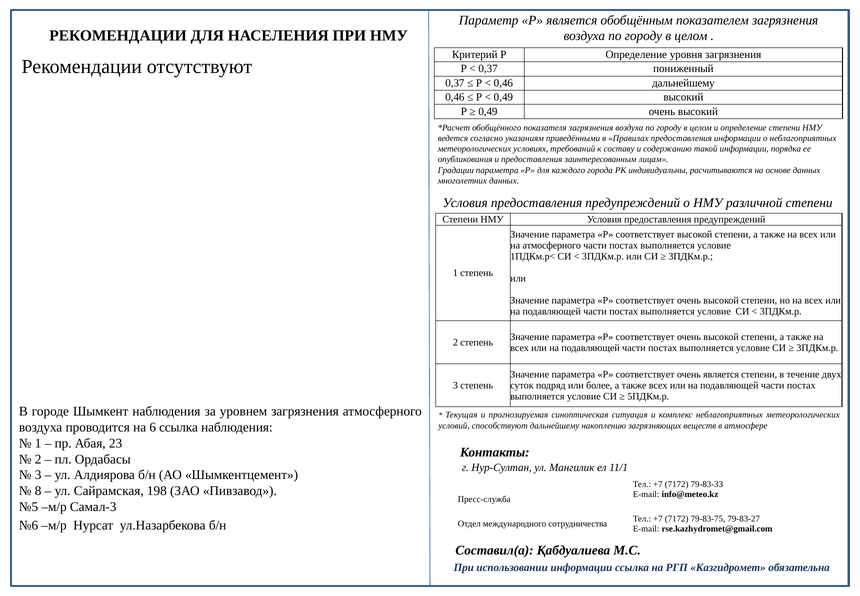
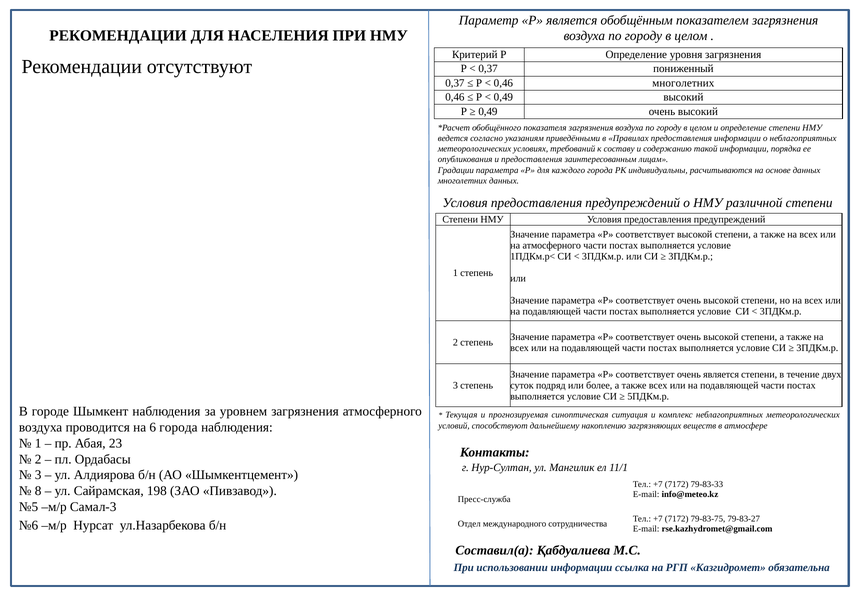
0,46 дальнейшему: дальнейшему -> многолетних
6 ссылка: ссылка -> города
